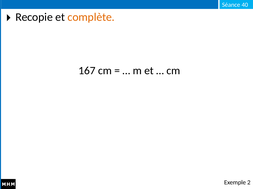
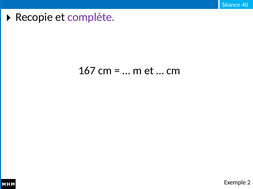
complète colour: orange -> purple
